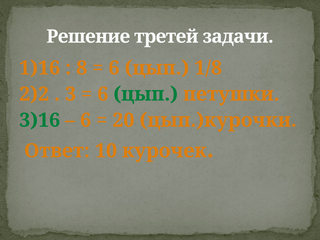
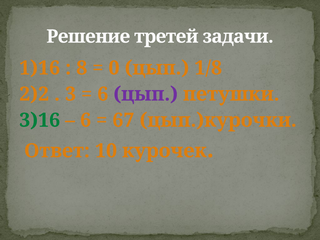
6 at (114, 68): 6 -> 0
цып at (146, 94) colour: green -> purple
20: 20 -> 67
